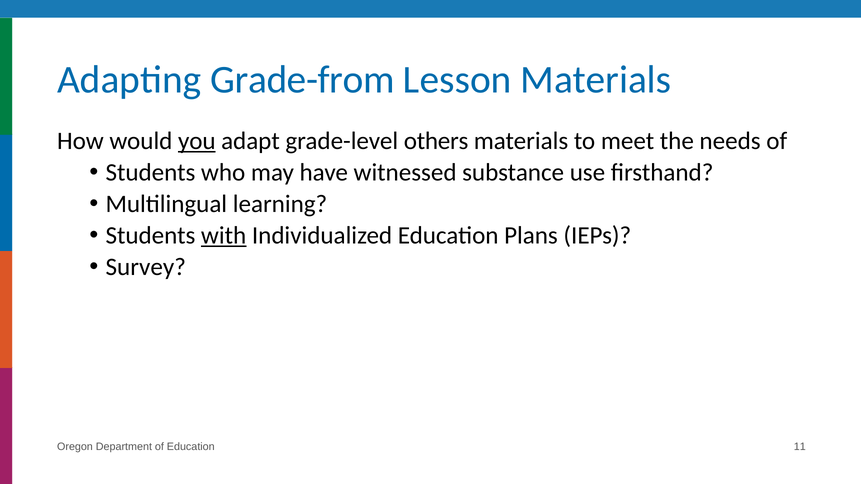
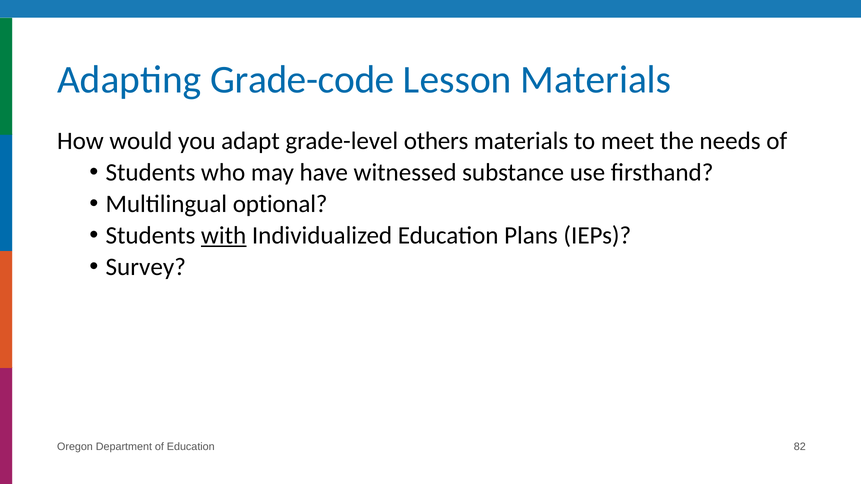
Grade-from: Grade-from -> Grade-code
you underline: present -> none
learning: learning -> optional
11: 11 -> 82
